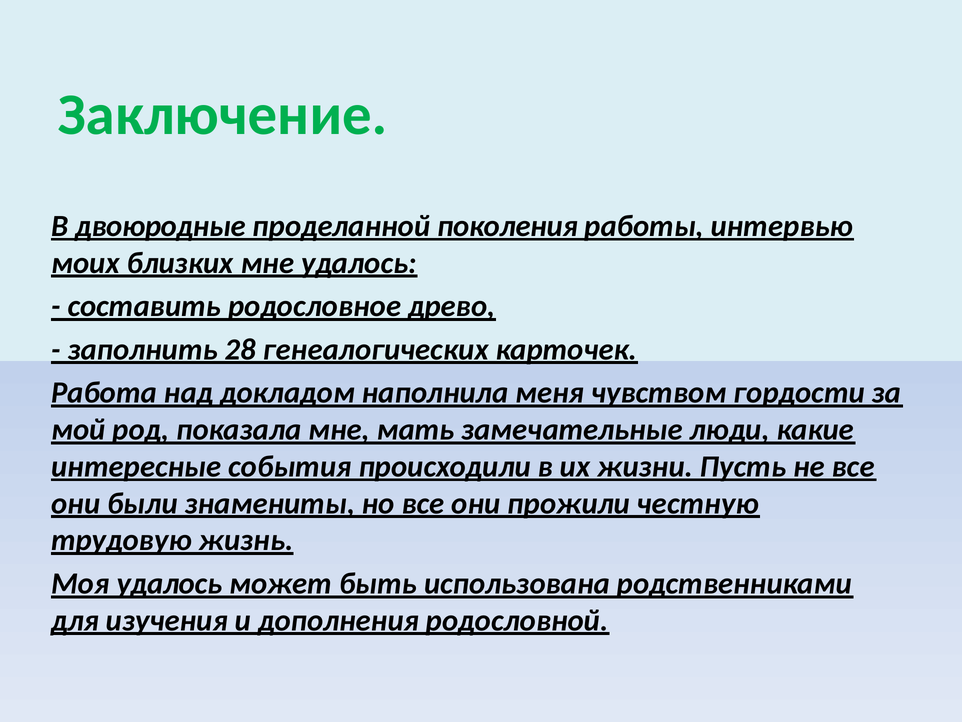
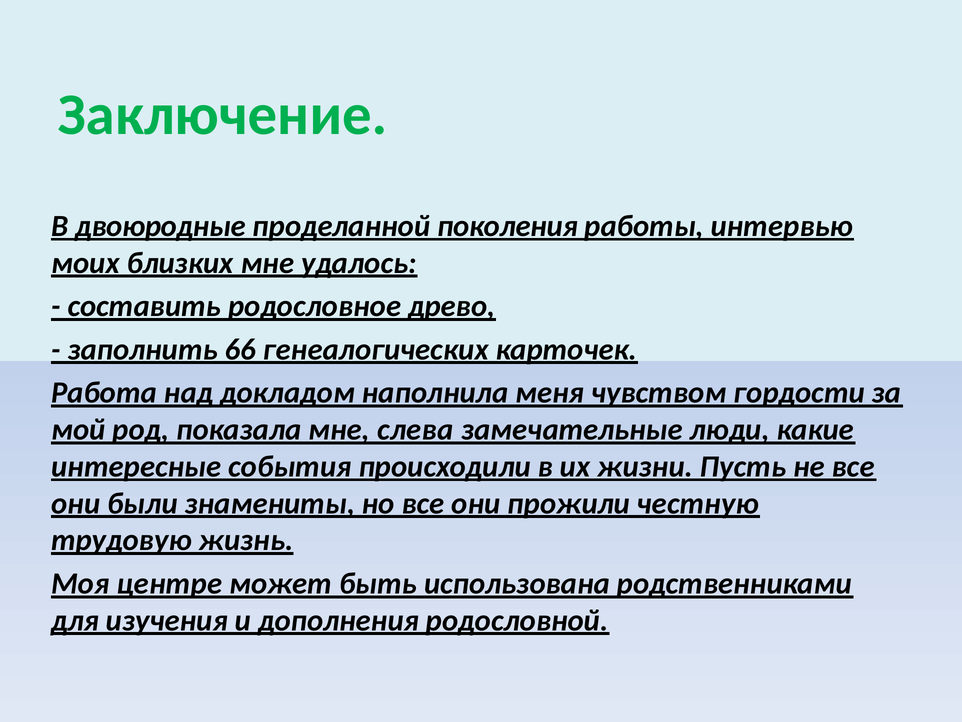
28: 28 -> 66
мать: мать -> слева
Моя удалось: удалось -> центре
